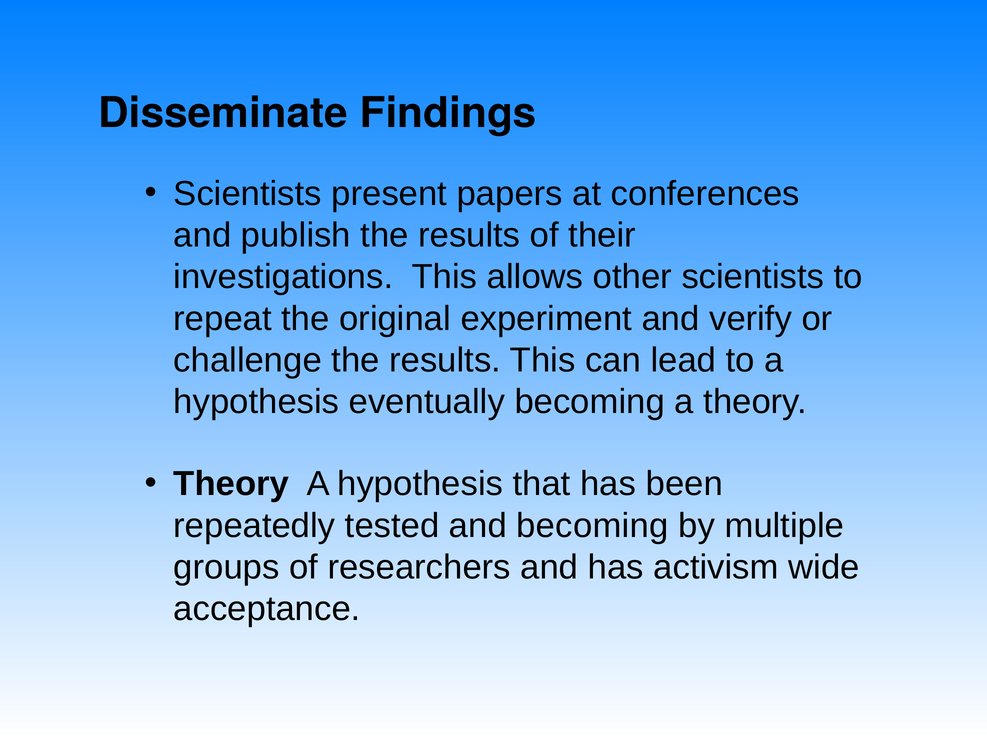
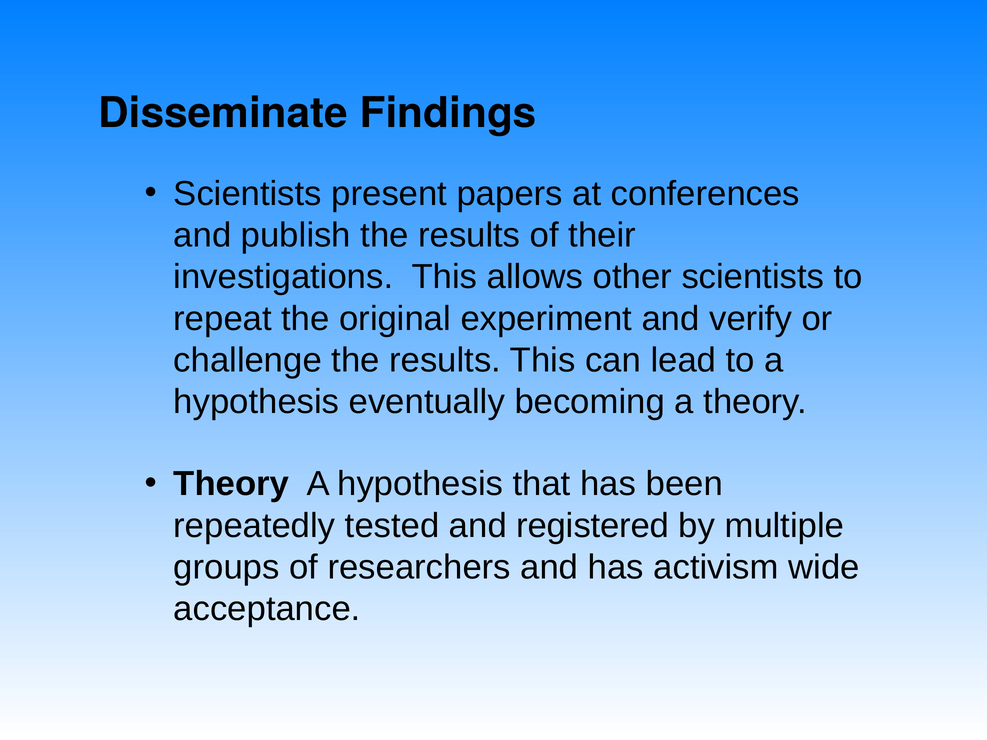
and becoming: becoming -> registered
